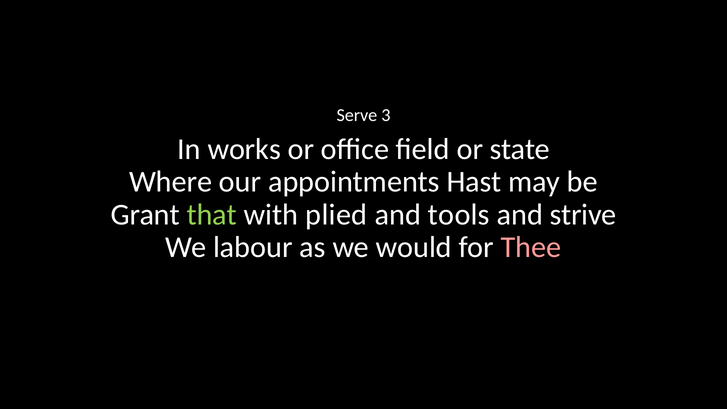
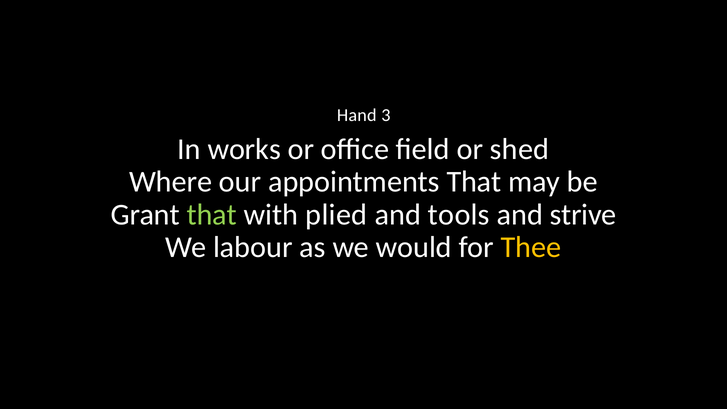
Serve: Serve -> Hand
state: state -> shed
appointments Hast: Hast -> That
Thee colour: pink -> yellow
